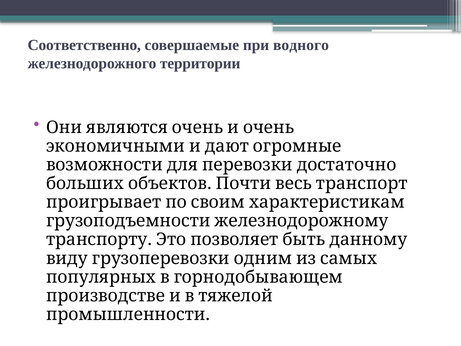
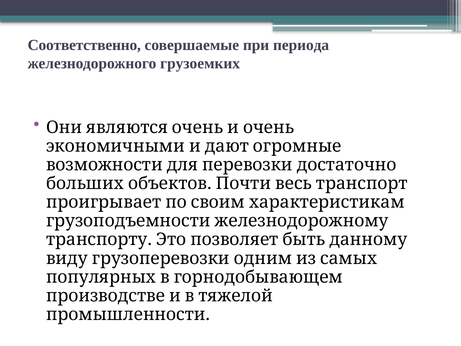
водного: водного -> периода
территории: территории -> грузоемких
